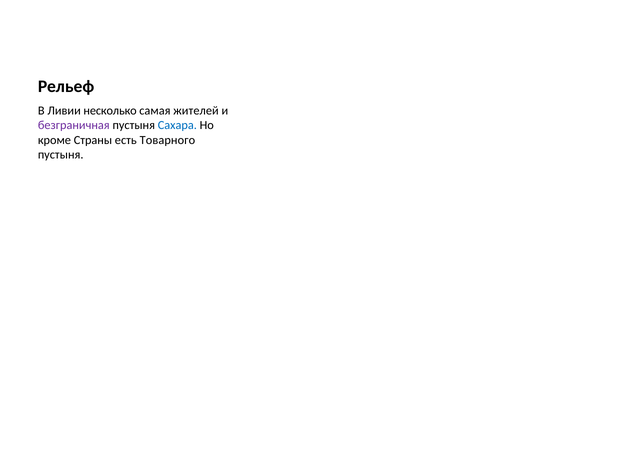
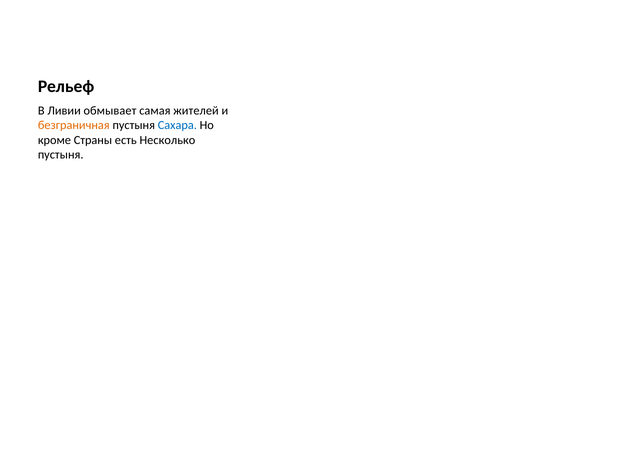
несколько: несколько -> обмывает
безграничная colour: purple -> orange
Товарного: Товарного -> Несколько
